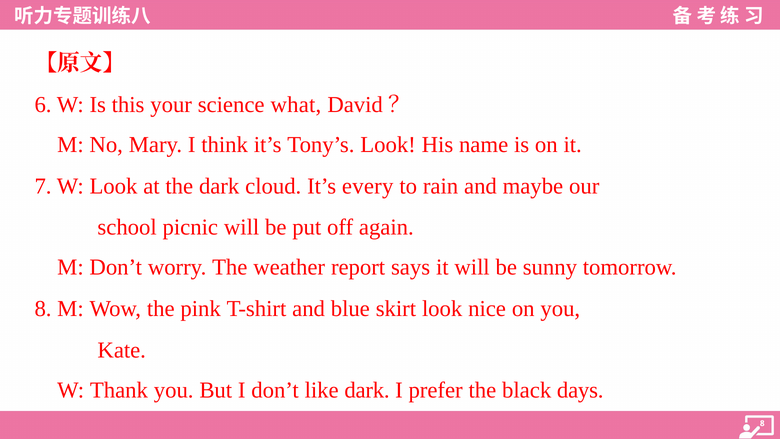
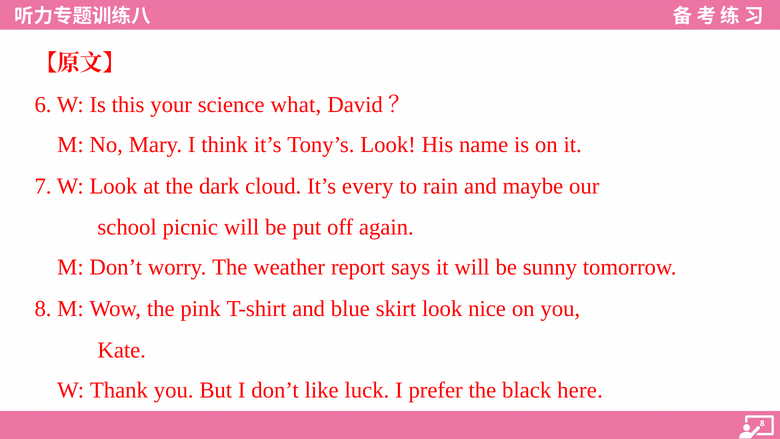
like dark: dark -> luck
days: days -> here
